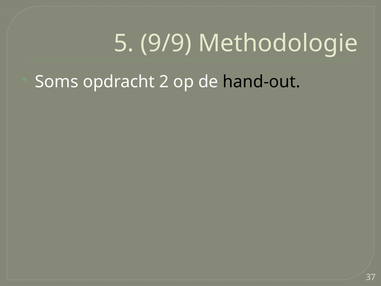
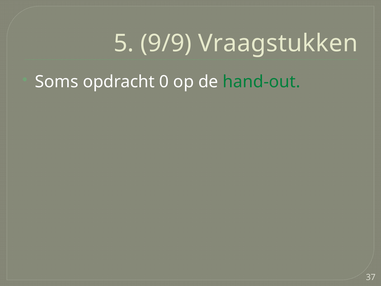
Methodologie: Methodologie -> Vraagstukken
2: 2 -> 0
hand-out colour: black -> green
